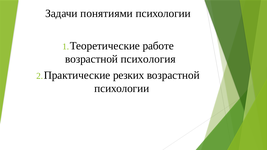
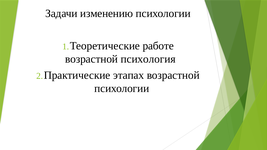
понятиями: понятиями -> изменению
резких: резких -> этапах
